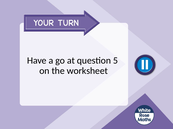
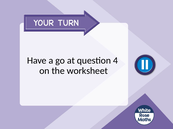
5: 5 -> 4
